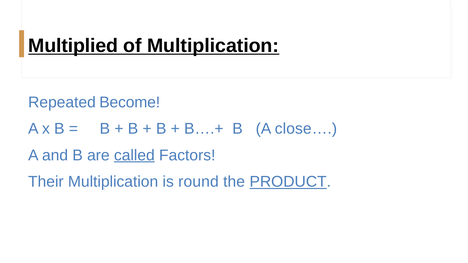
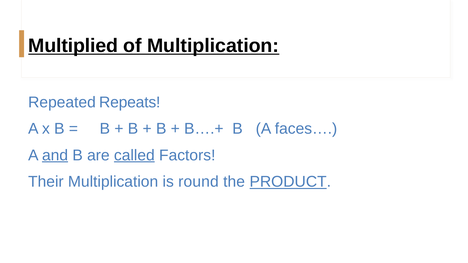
Become: Become -> Repeats
close…: close… -> faces…
and underline: none -> present
